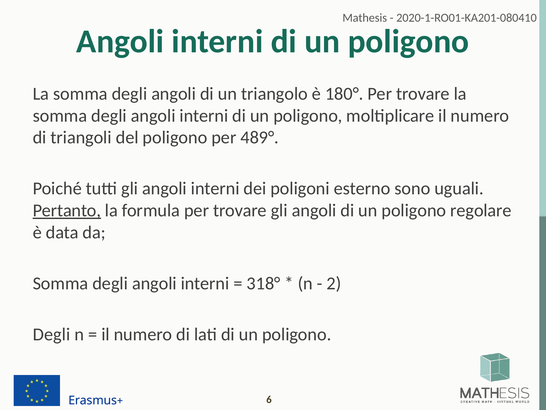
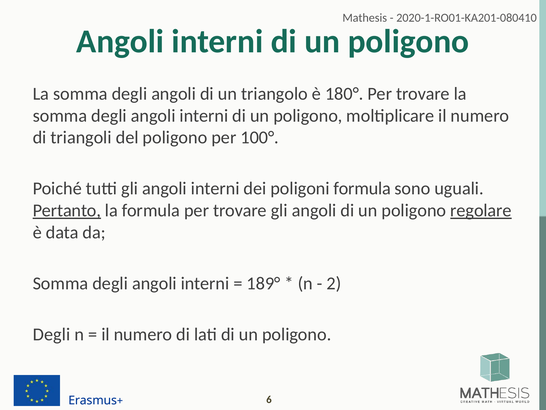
489°: 489° -> 100°
poligoni esterno: esterno -> formula
regolare underline: none -> present
318°: 318° -> 189°
